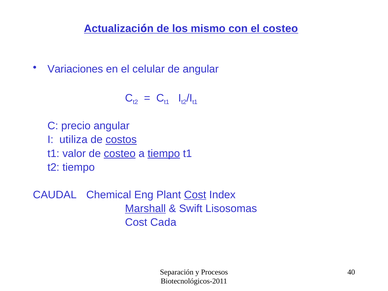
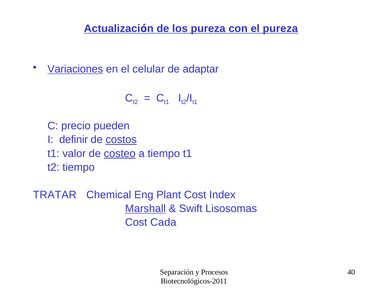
los mismo: mismo -> pureza
el costeo: costeo -> pureza
Variaciones underline: none -> present
de angular: angular -> adaptar
precio angular: angular -> pueden
utiliza: utiliza -> definir
tiempo at (164, 153) underline: present -> none
CAUDAL: CAUDAL -> TRATAR
Cost at (195, 195) underline: present -> none
